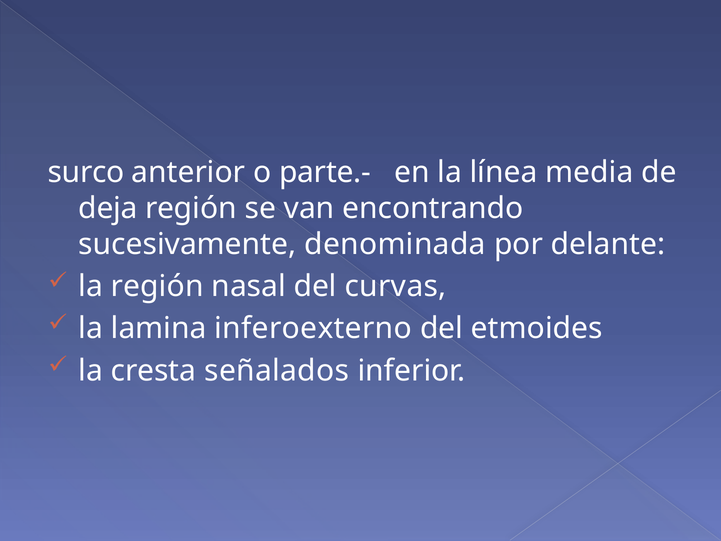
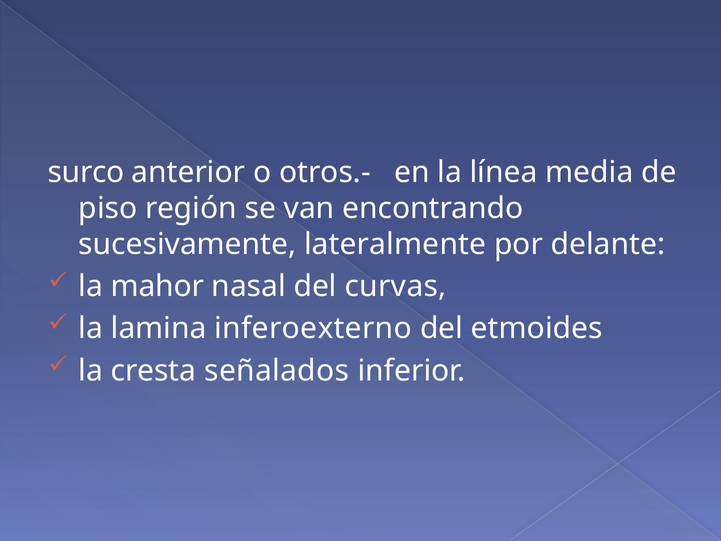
parte.-: parte.- -> otros.-
deja: deja -> piso
denominada: denominada -> lateralmente
la región: región -> mahor
